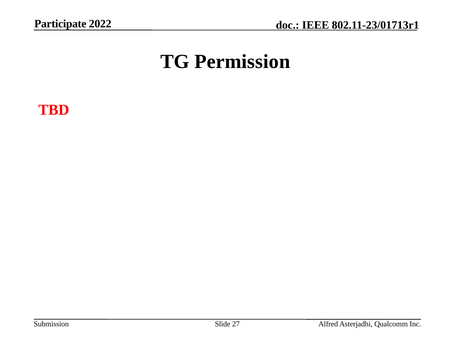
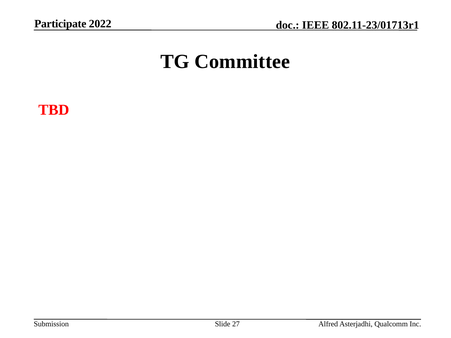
Permission: Permission -> Committee
